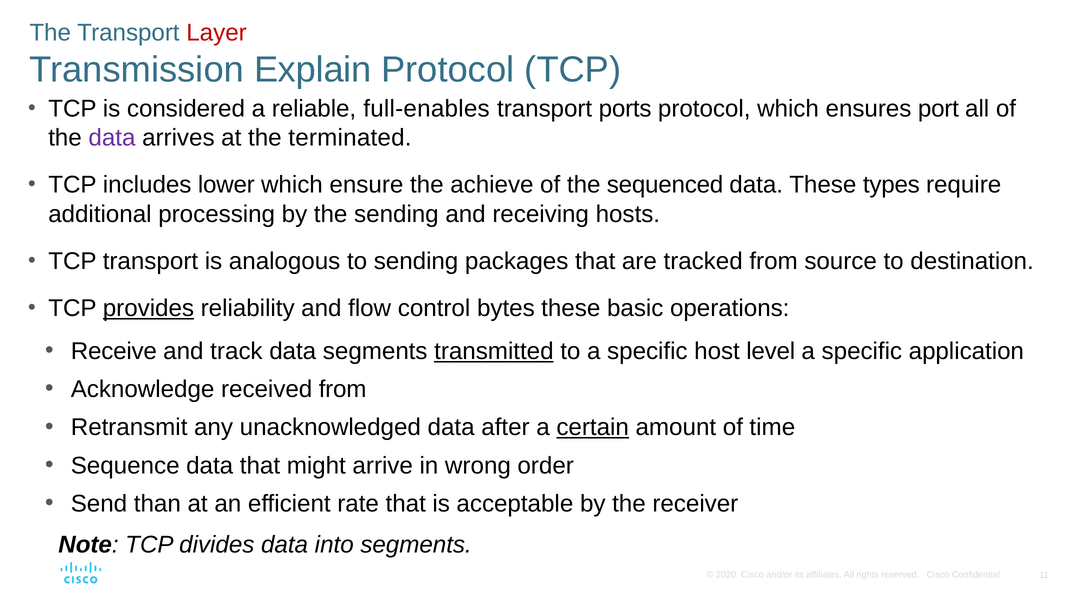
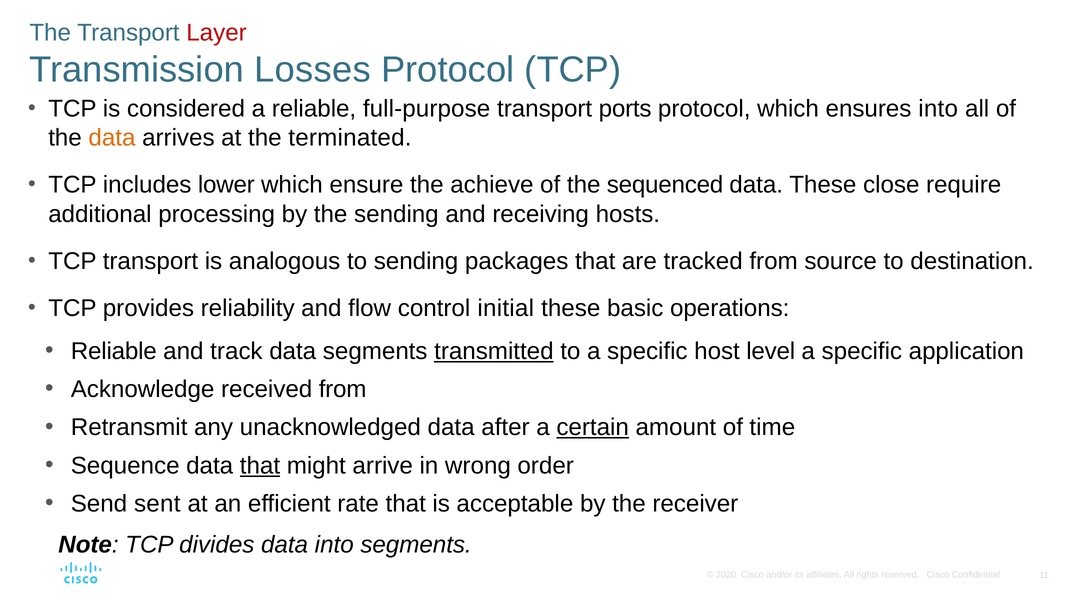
Explain: Explain -> Losses
full-enables: full-enables -> full-purpose
ensures port: port -> into
data at (112, 138) colour: purple -> orange
types: types -> close
provides underline: present -> none
bytes: bytes -> initial
Receive at (114, 351): Receive -> Reliable
that at (260, 466) underline: none -> present
than: than -> sent
